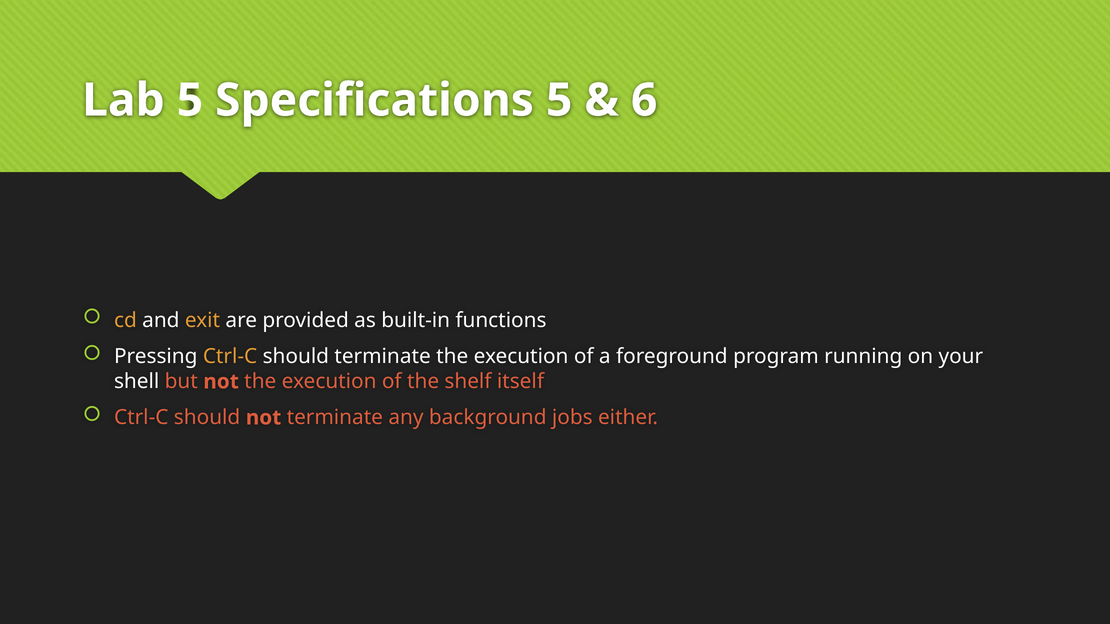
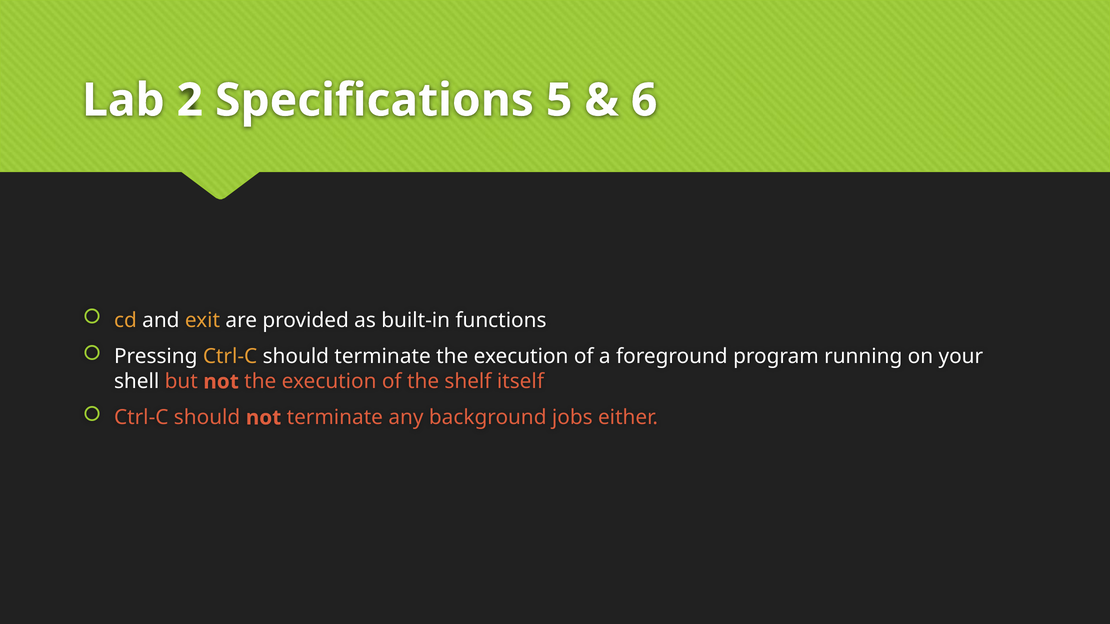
Lab 5: 5 -> 2
